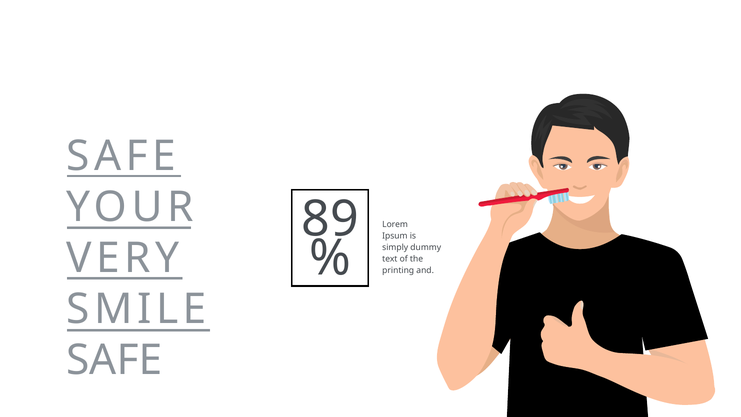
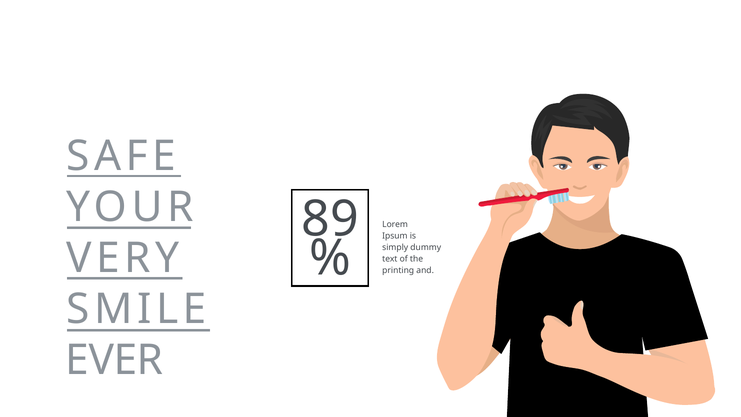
SAFE at (114, 360): SAFE -> EVER
